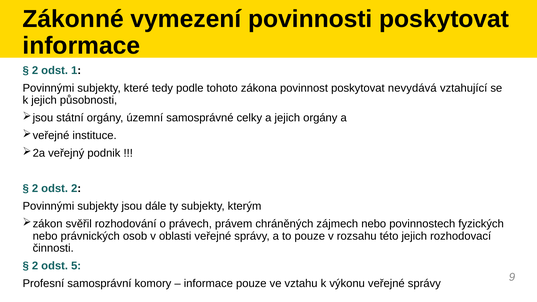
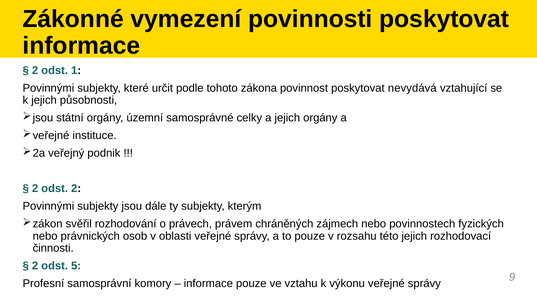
tedy: tedy -> určit
